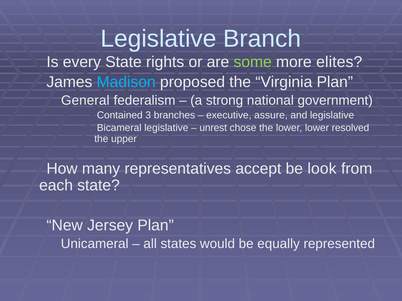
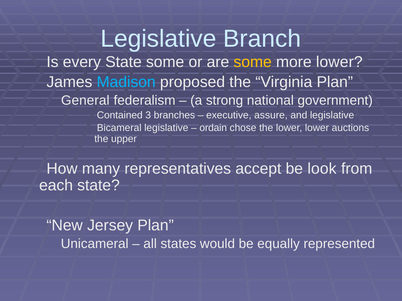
State rights: rights -> some
some at (253, 62) colour: light green -> yellow
more elites: elites -> lower
unrest: unrest -> ordain
resolved: resolved -> auctions
